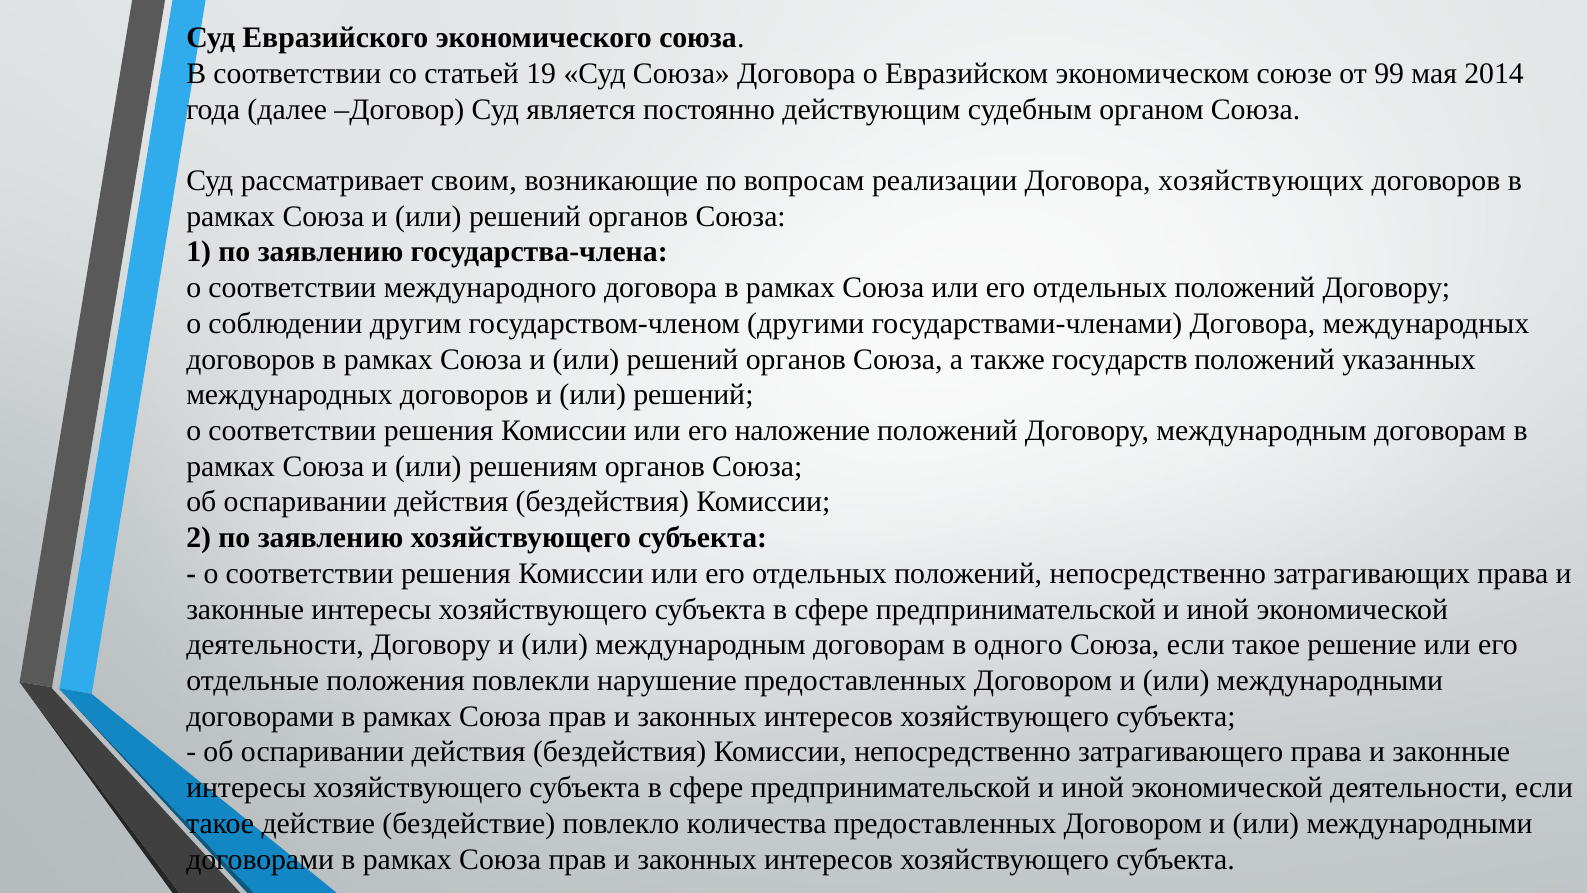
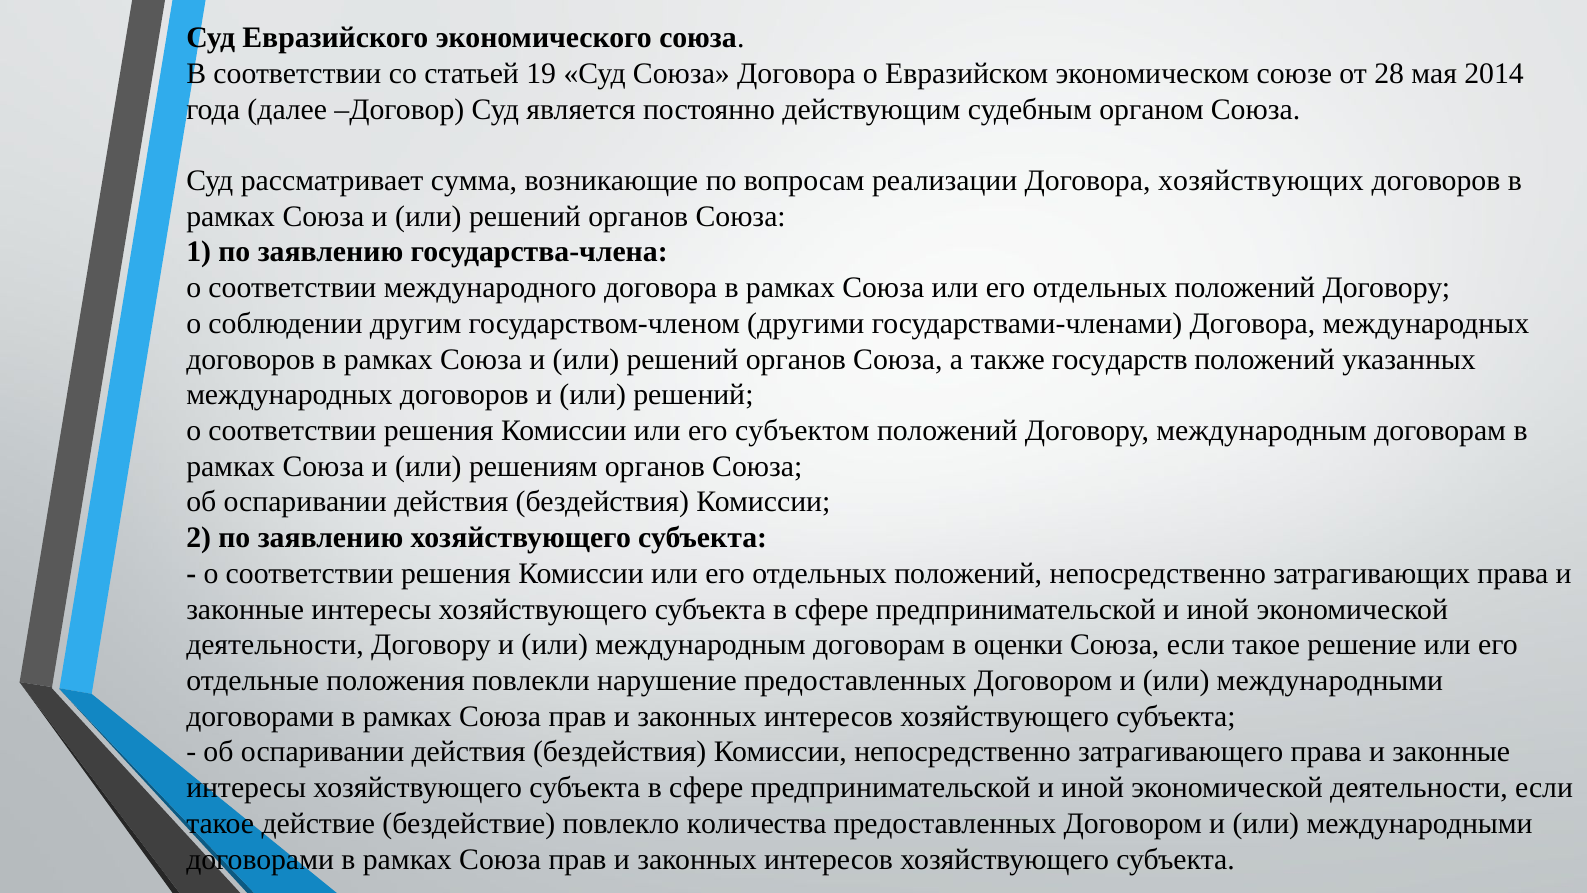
99: 99 -> 28
своим: своим -> сумма
наложение: наложение -> субъектом
одного: одного -> оценки
